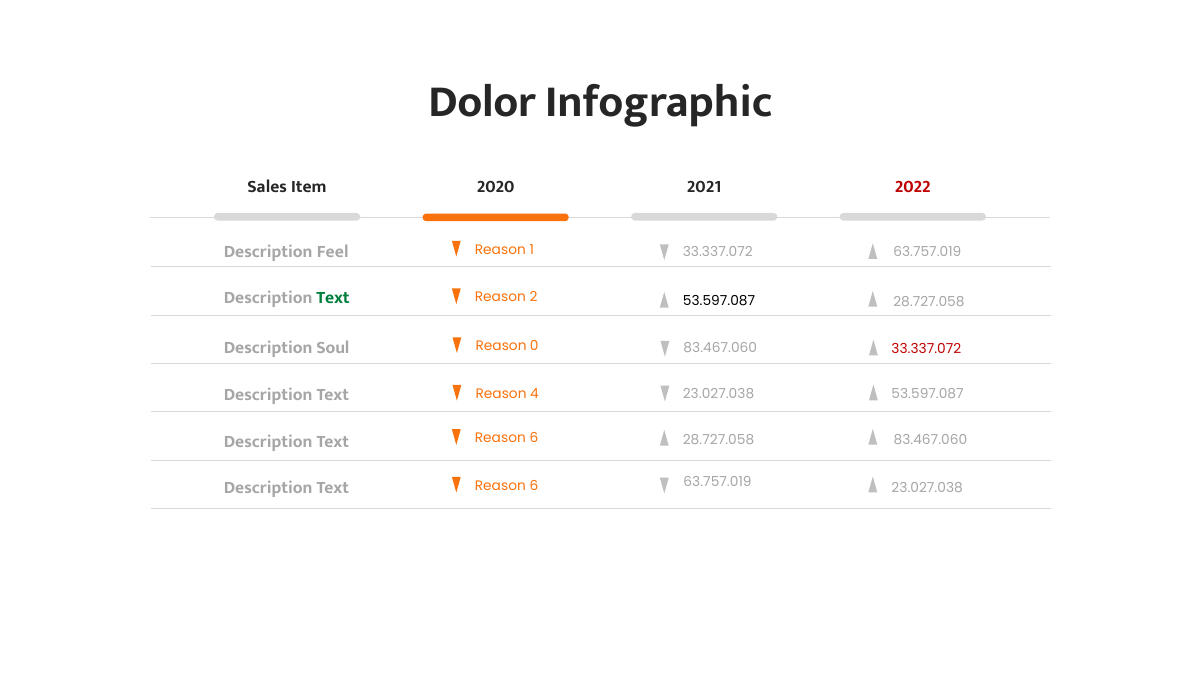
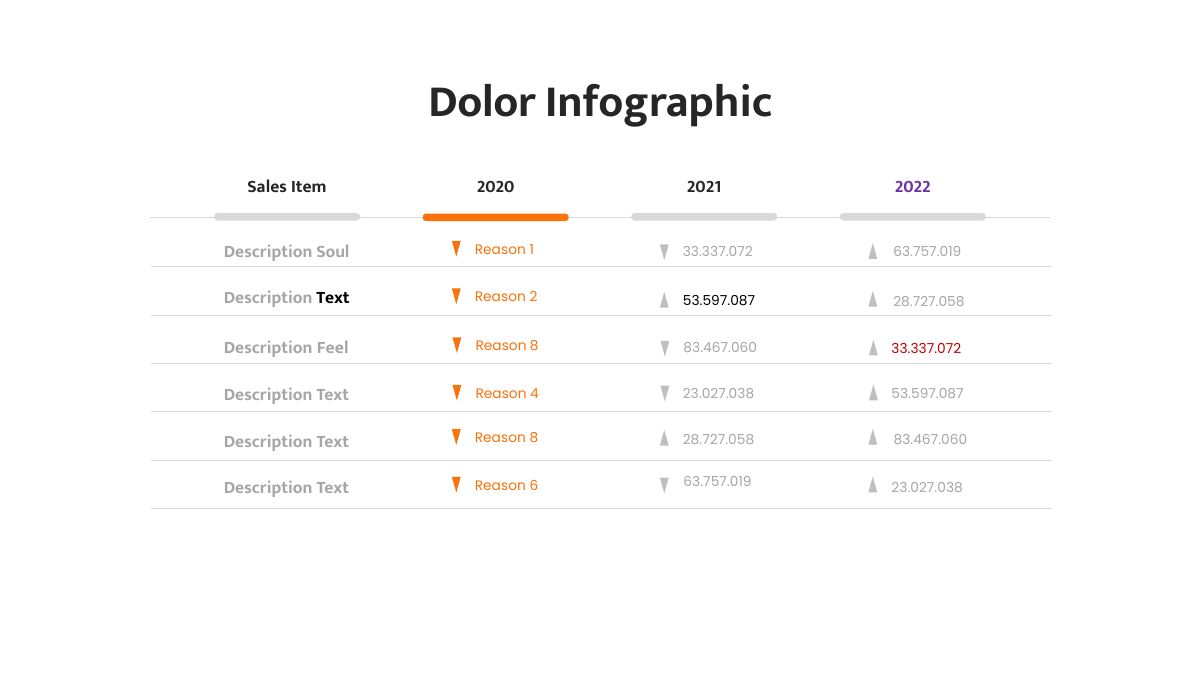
2022 colour: red -> purple
Feel: Feel -> Soul
Text at (333, 298) colour: green -> black
0 at (534, 346): 0 -> 8
Soul: Soul -> Feel
6 at (534, 438): 6 -> 8
